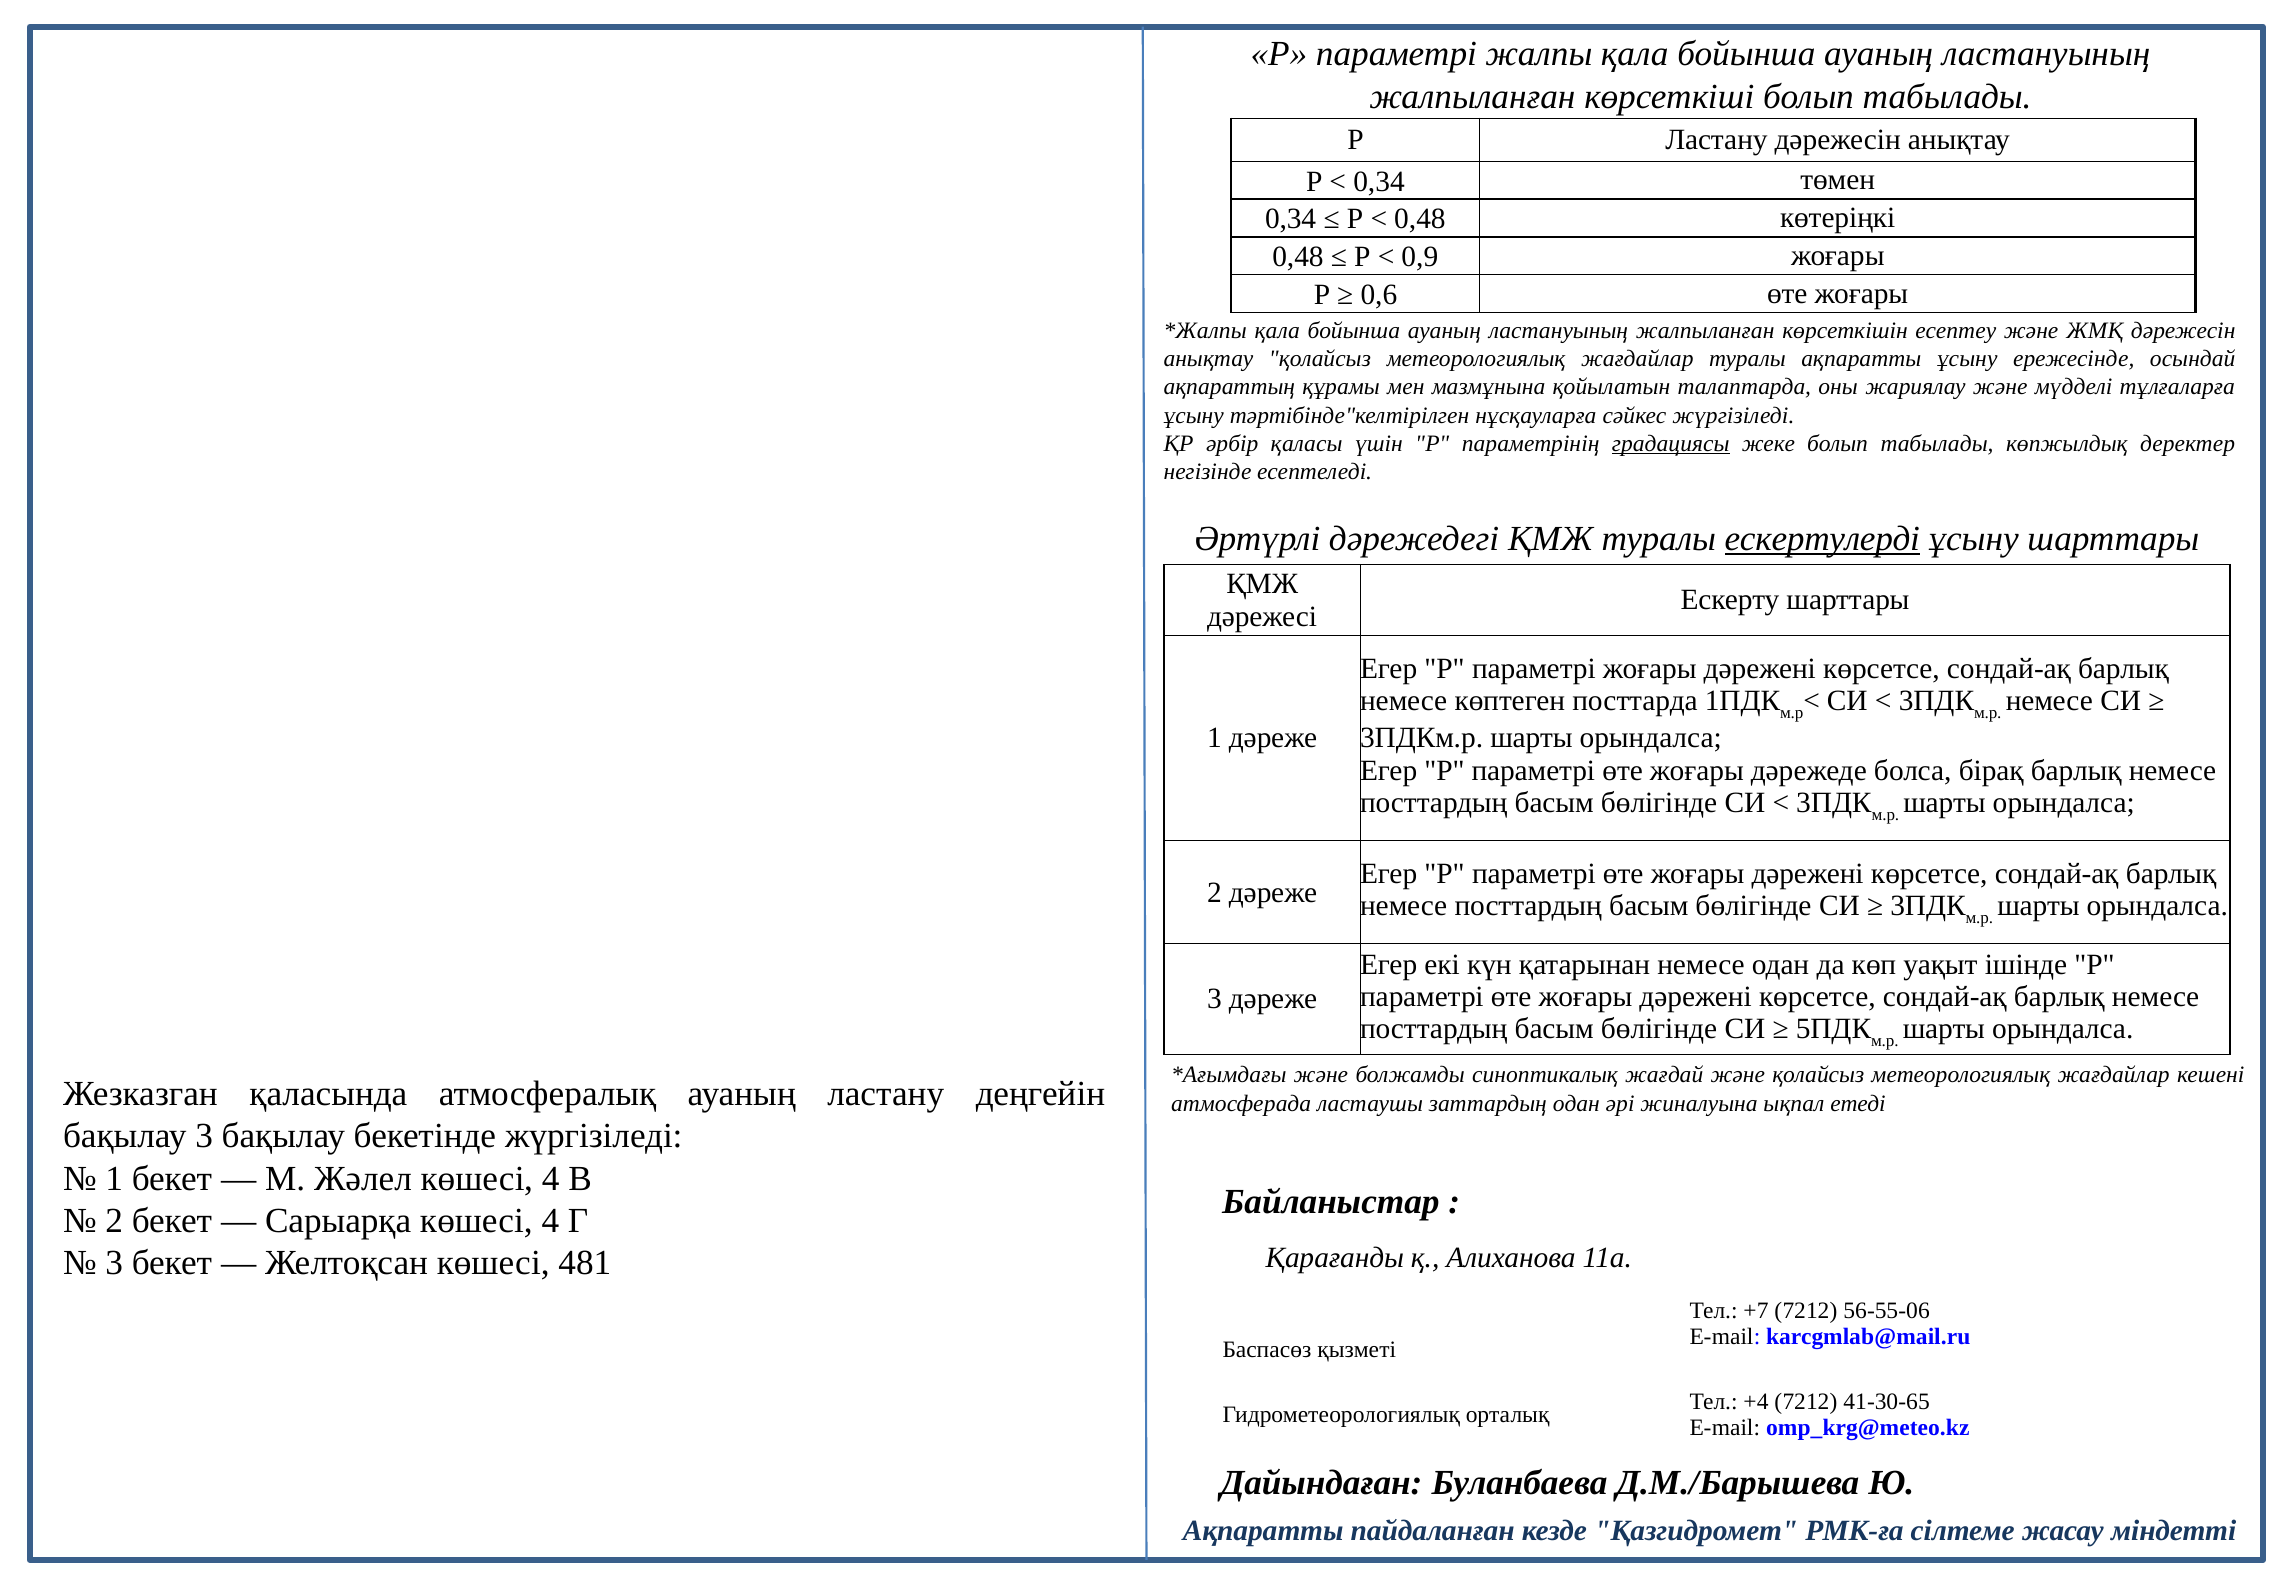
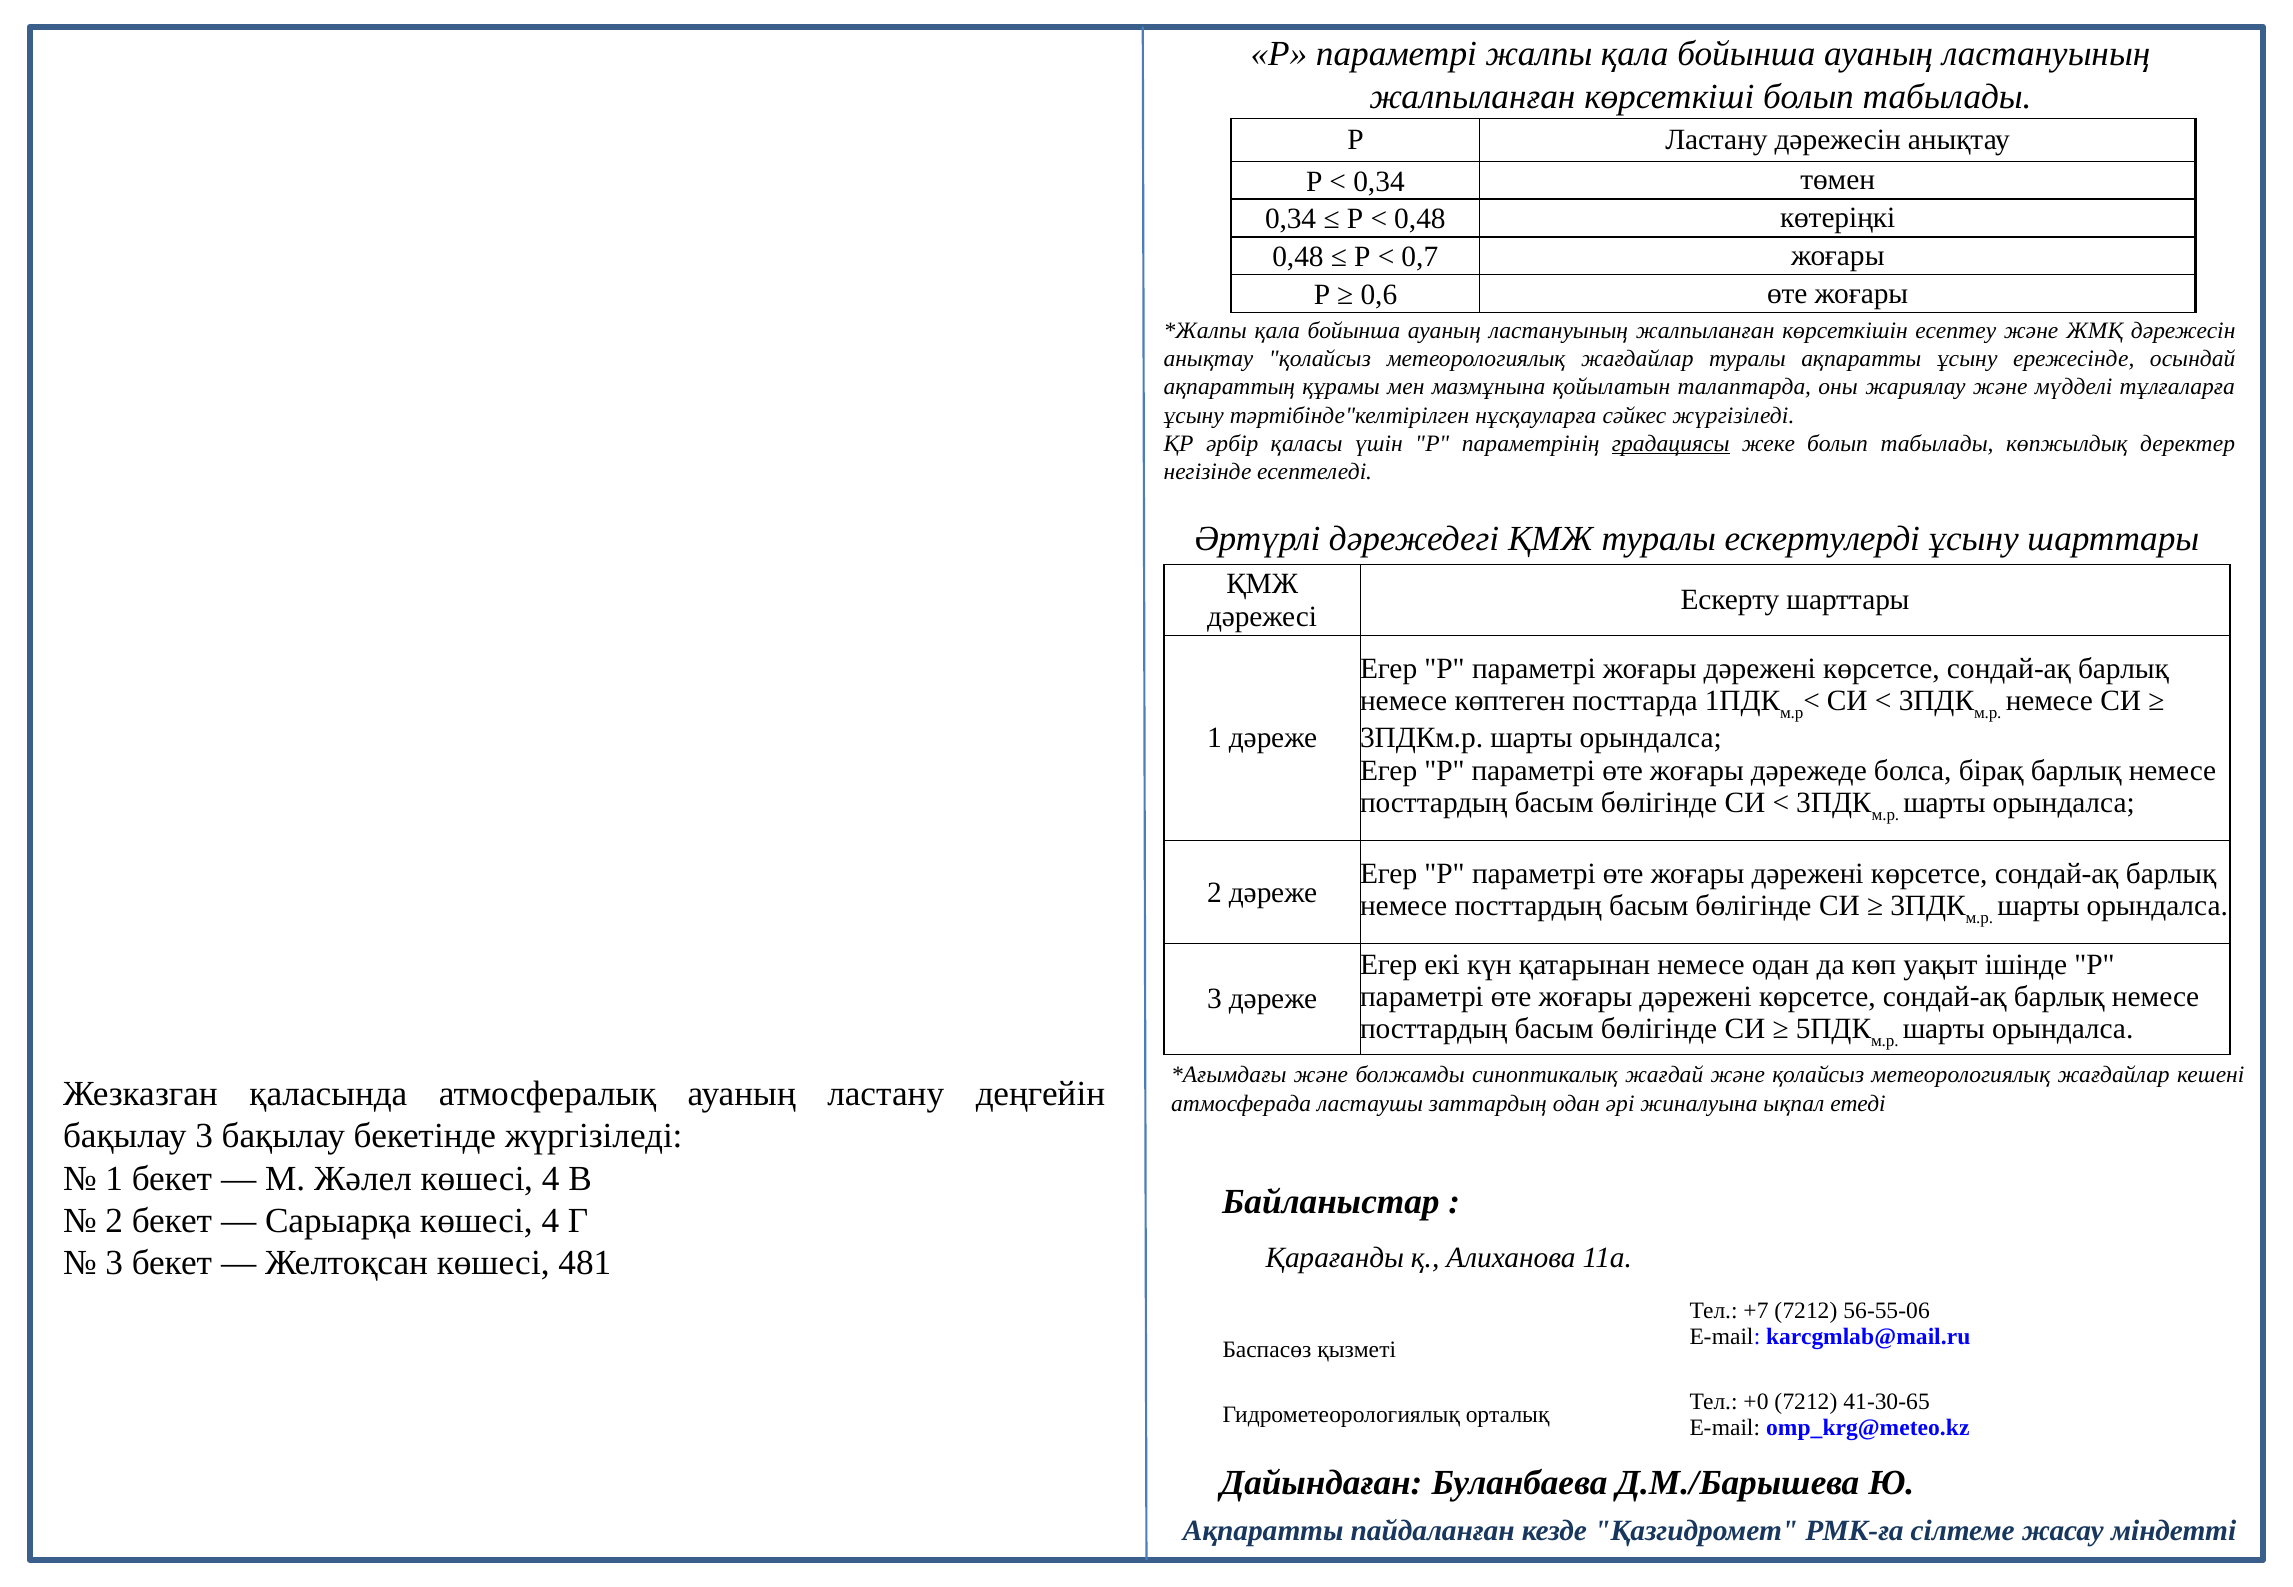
0,9: 0,9 -> 0,7
ескертулерді underline: present -> none
+4: +4 -> +0
